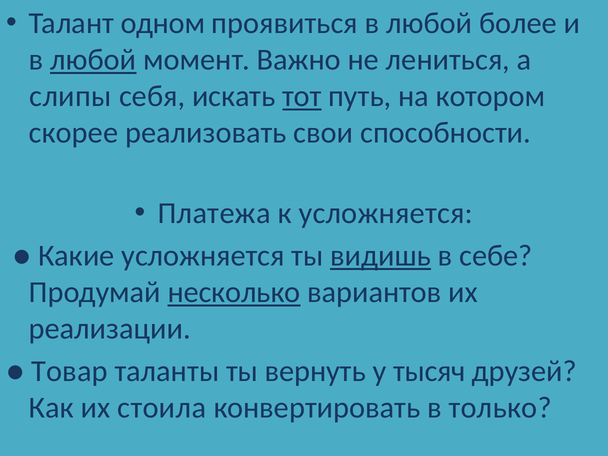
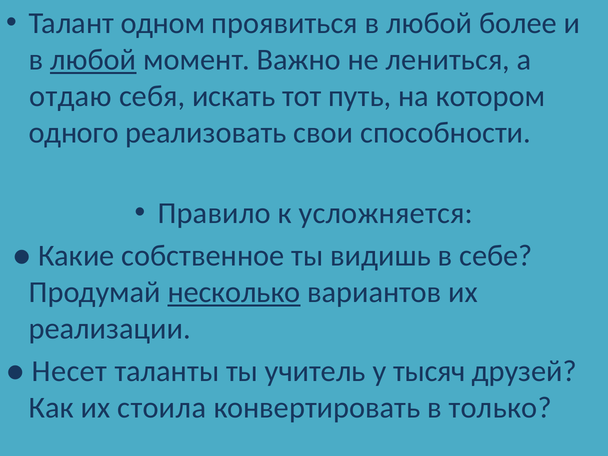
слипы: слипы -> отдаю
тот underline: present -> none
скорее: скорее -> одного
Платежа: Платежа -> Правило
Какие усложняется: усложняется -> собственное
видишь underline: present -> none
Товар: Товар -> Несет
вернуть: вернуть -> учитель
